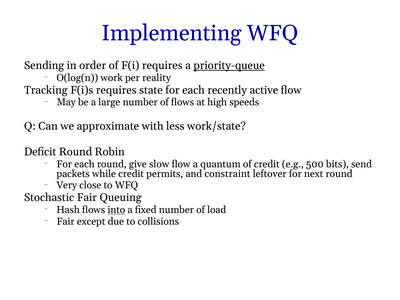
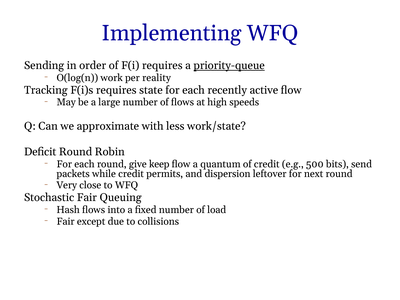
slow: slow -> keep
constraint: constraint -> dispersion
into underline: present -> none
